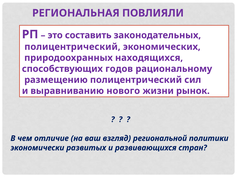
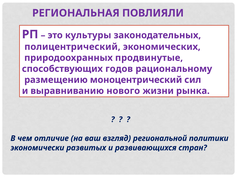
составить: составить -> культуры
находящихся: находящихся -> продвинутые
размещению полицентрический: полицентрический -> моноцентрический
рынок: рынок -> рынка
